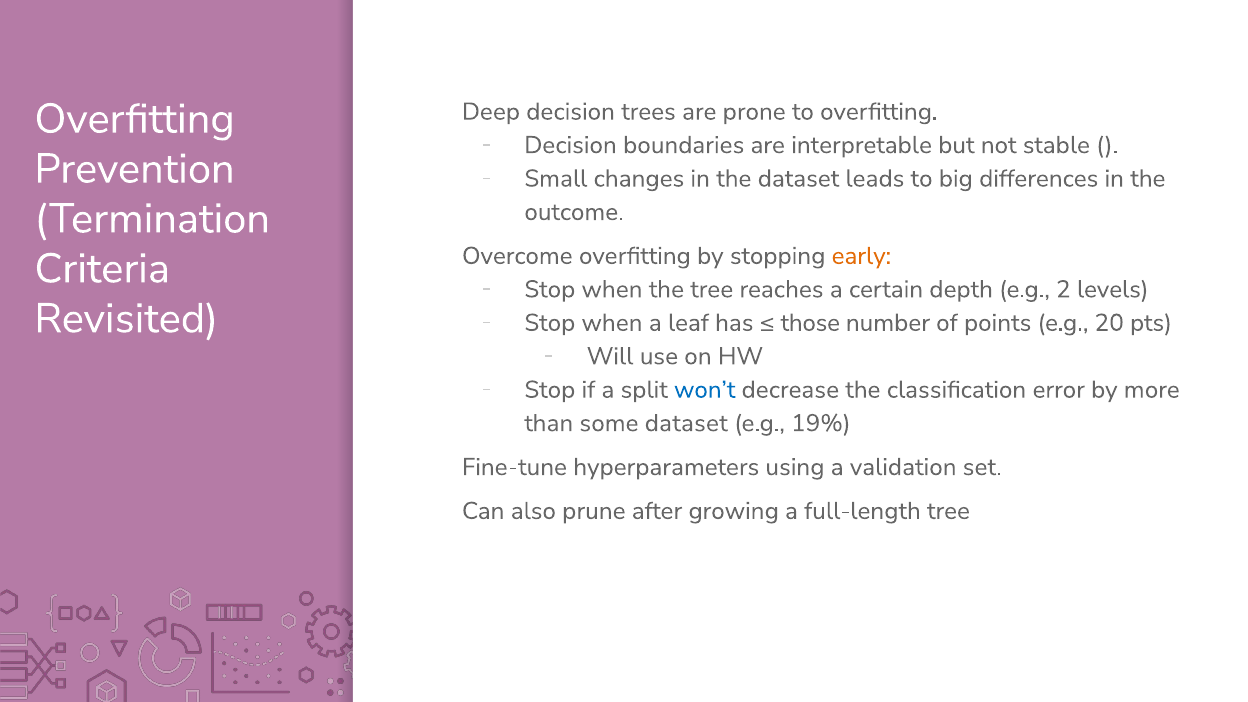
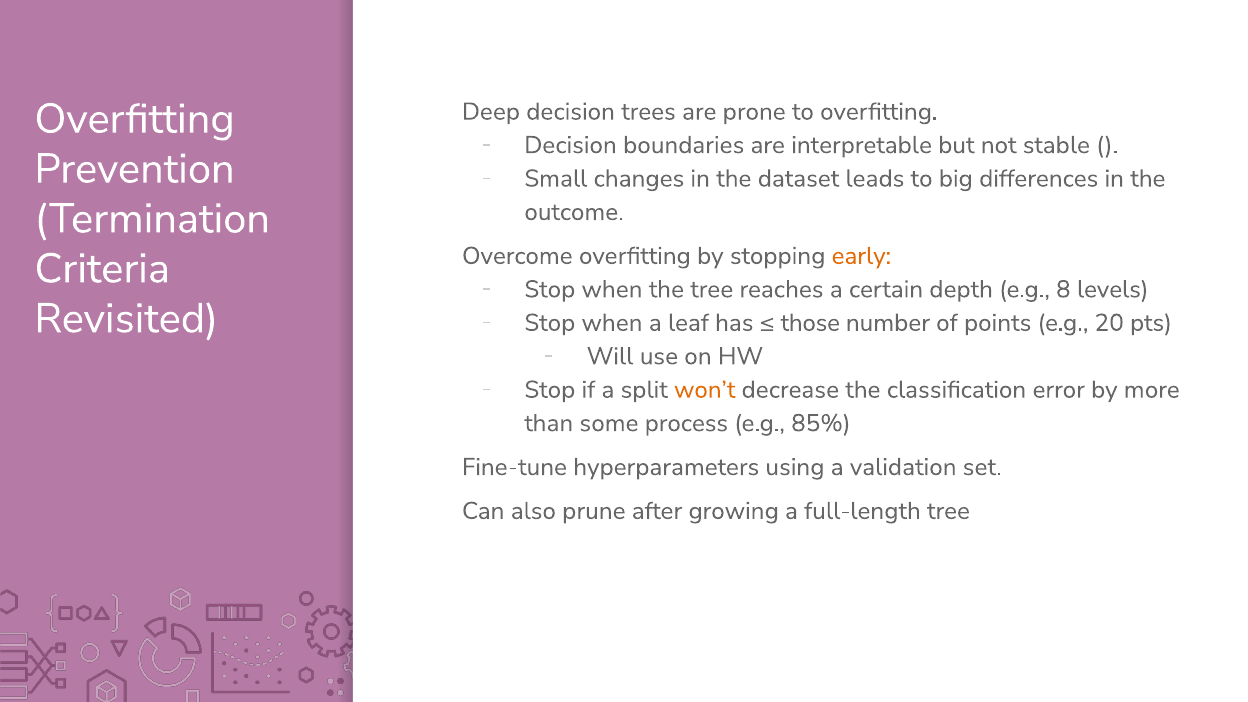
2: 2 -> 8
won’t colour: blue -> orange
some dataset: dataset -> process
19%: 19% -> 85%
